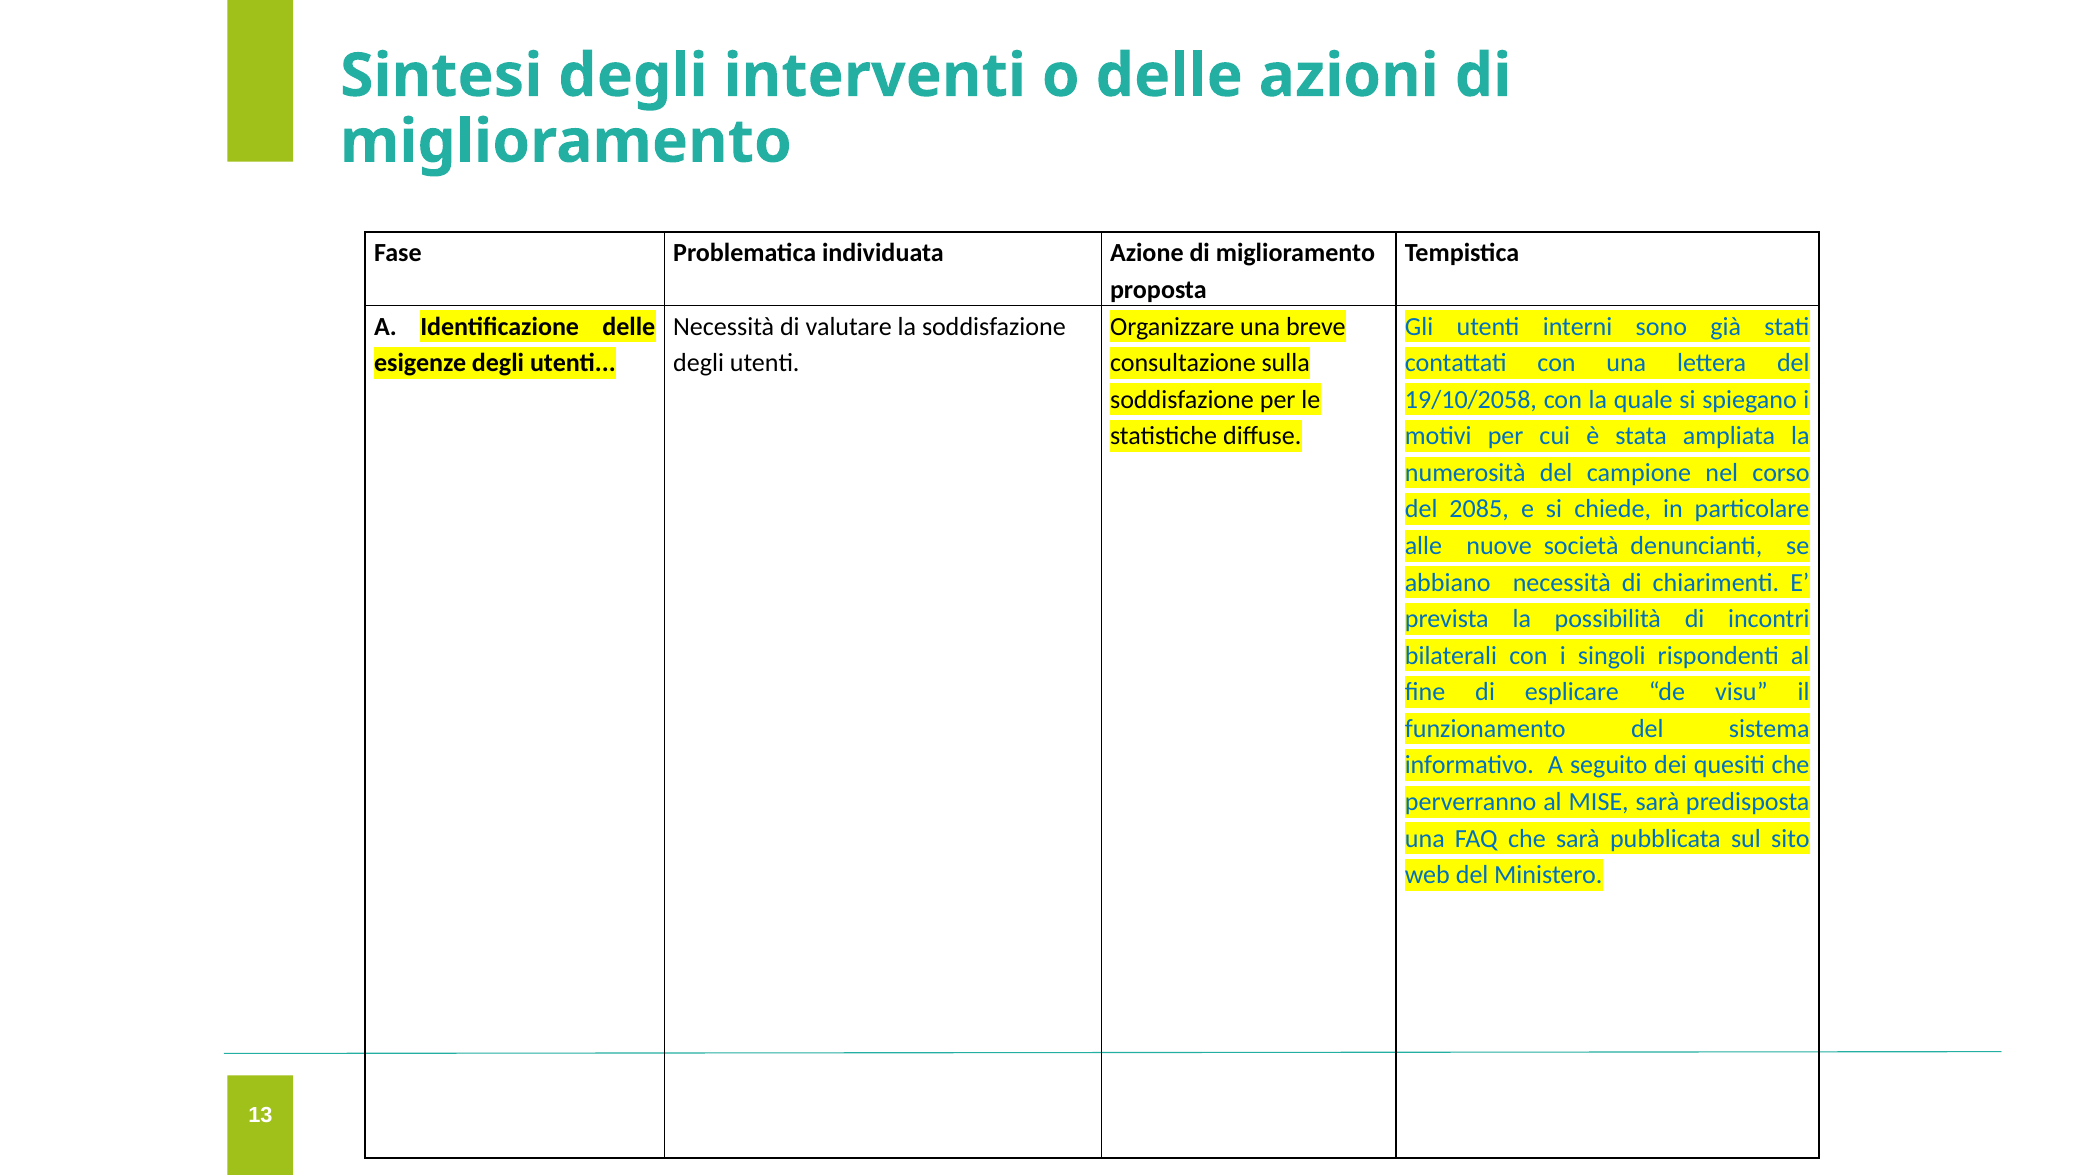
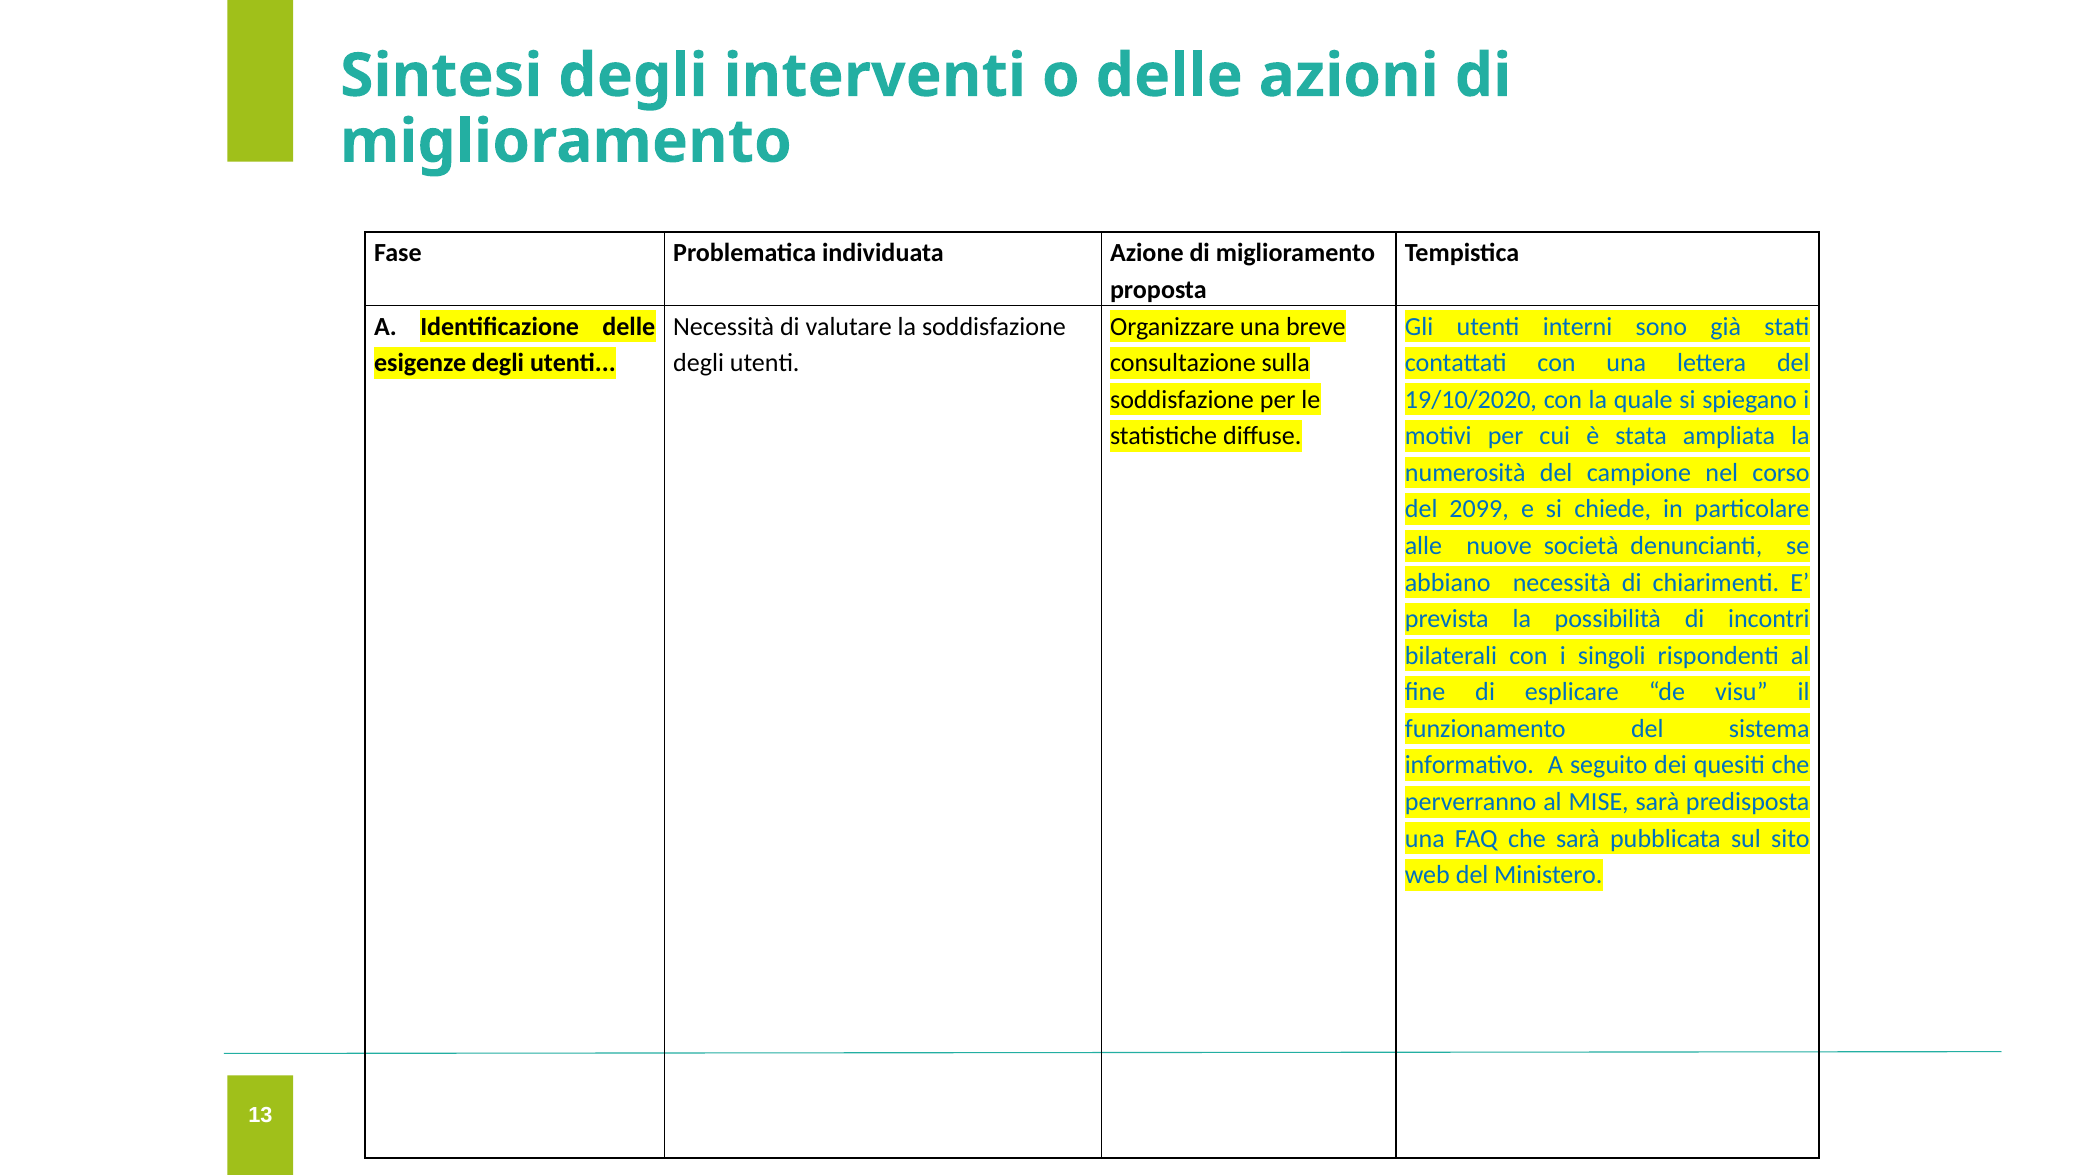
19/10/2058: 19/10/2058 -> 19/10/2020
2085: 2085 -> 2099
